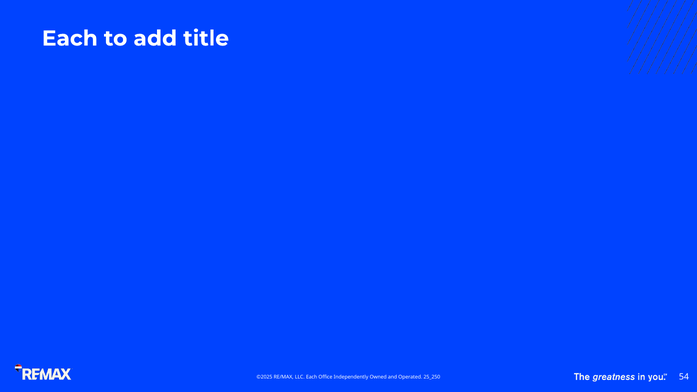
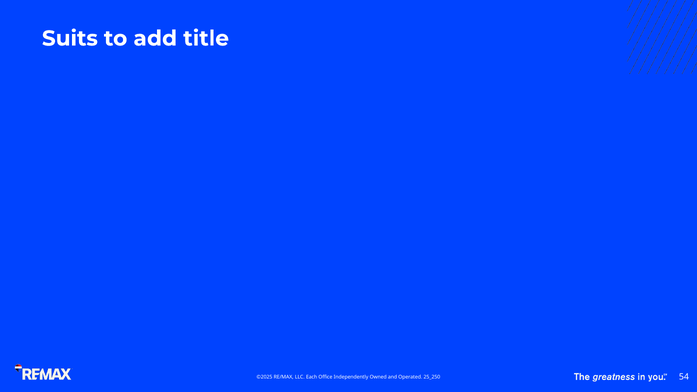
Each at (70, 38): Each -> Suits
